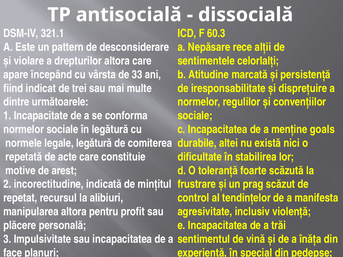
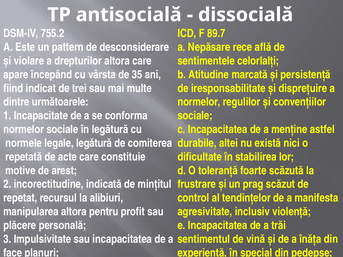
321.1: 321.1 -> 755.2
60.3: 60.3 -> 89.7
alţii: alţii -> află
33: 33 -> 35
goals: goals -> astfel
